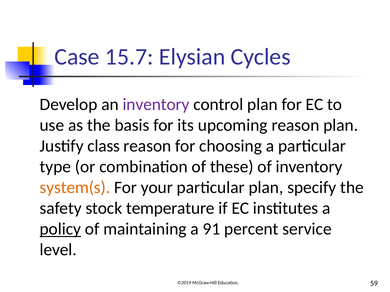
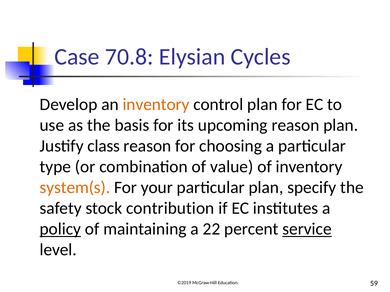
15.7: 15.7 -> 70.8
inventory at (156, 105) colour: purple -> orange
these: these -> value
temperature: temperature -> contribution
91: 91 -> 22
service underline: none -> present
